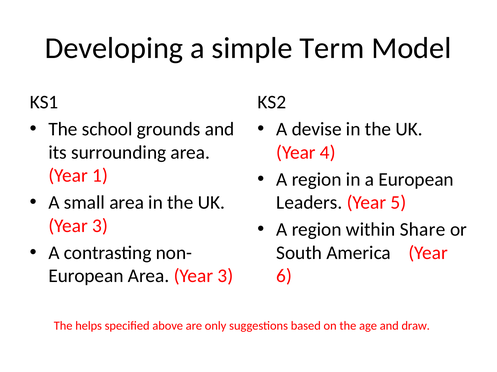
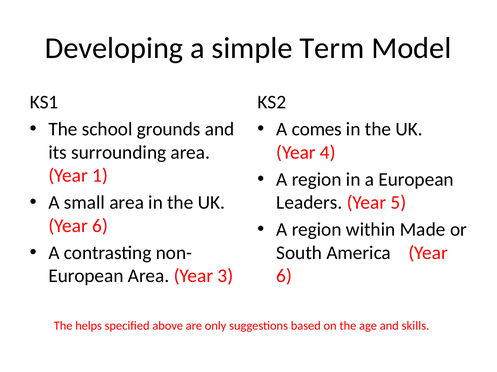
devise: devise -> comes
3 at (100, 226): 3 -> 6
Share: Share -> Made
draw: draw -> skills
